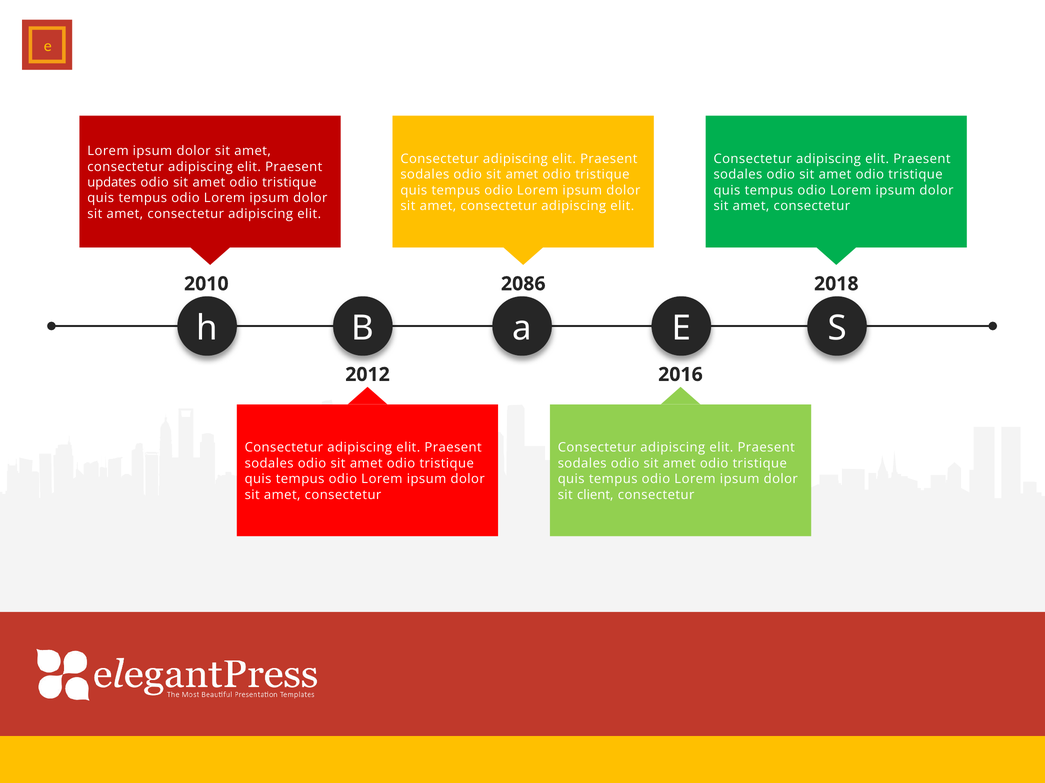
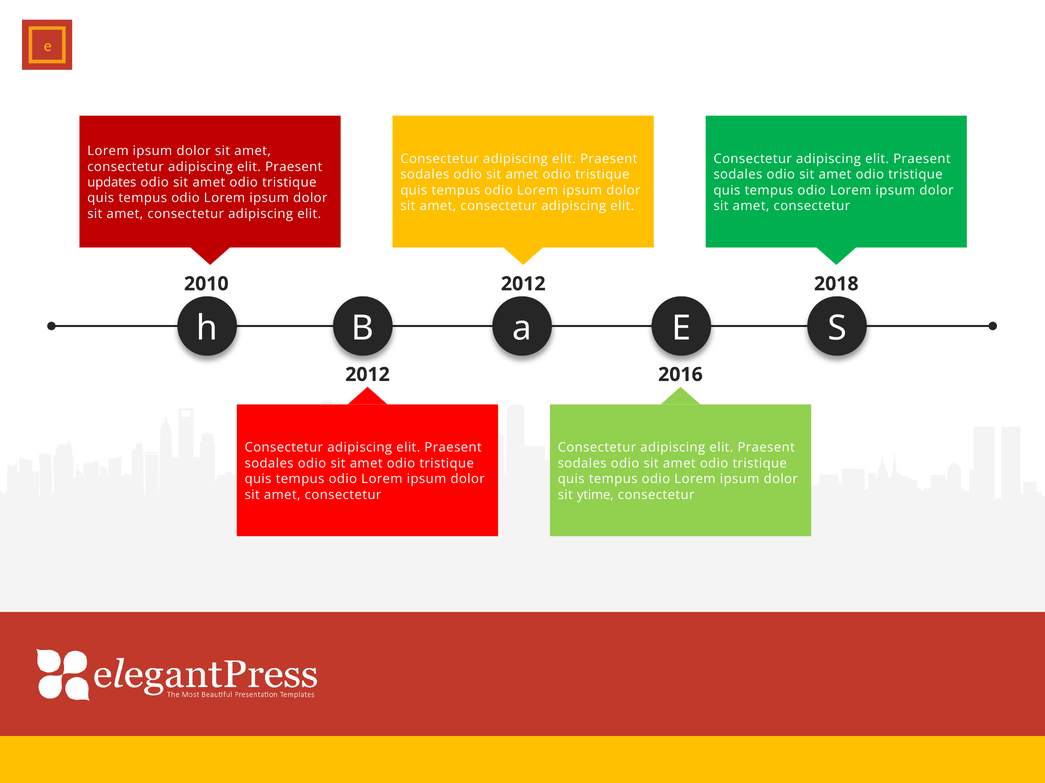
2086 at (523, 284): 2086 -> 2012
client: client -> ytime
